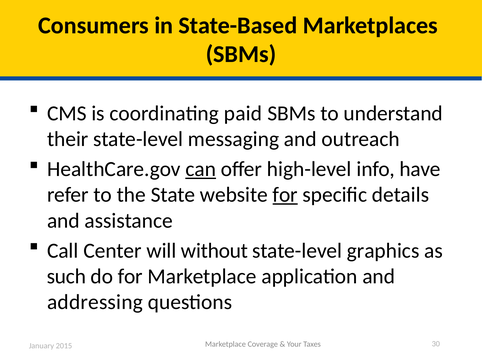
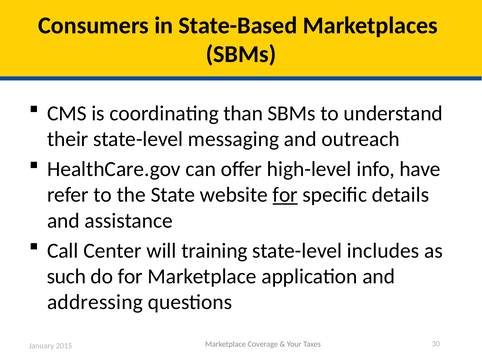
paid: paid -> than
can underline: present -> none
without: without -> training
graphics: graphics -> includes
